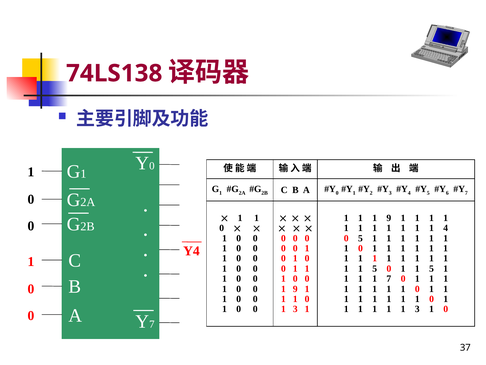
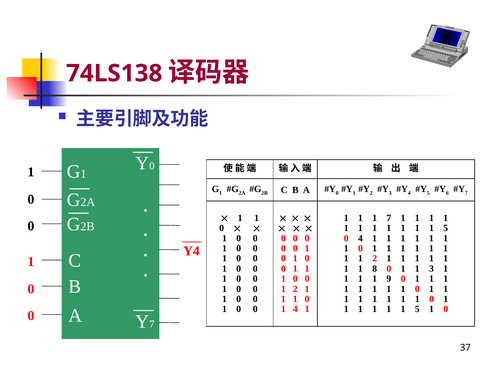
1 1 9: 9 -> 7
4 at (446, 228): 4 -> 5
0 5: 5 -> 4
1 at (375, 258): 1 -> 2
5 at (375, 268): 5 -> 8
0 1 1 5: 5 -> 3
1 7: 7 -> 9
9 at (295, 289): 9 -> 2
3 at (295, 309): 3 -> 4
3 at (417, 309): 3 -> 5
